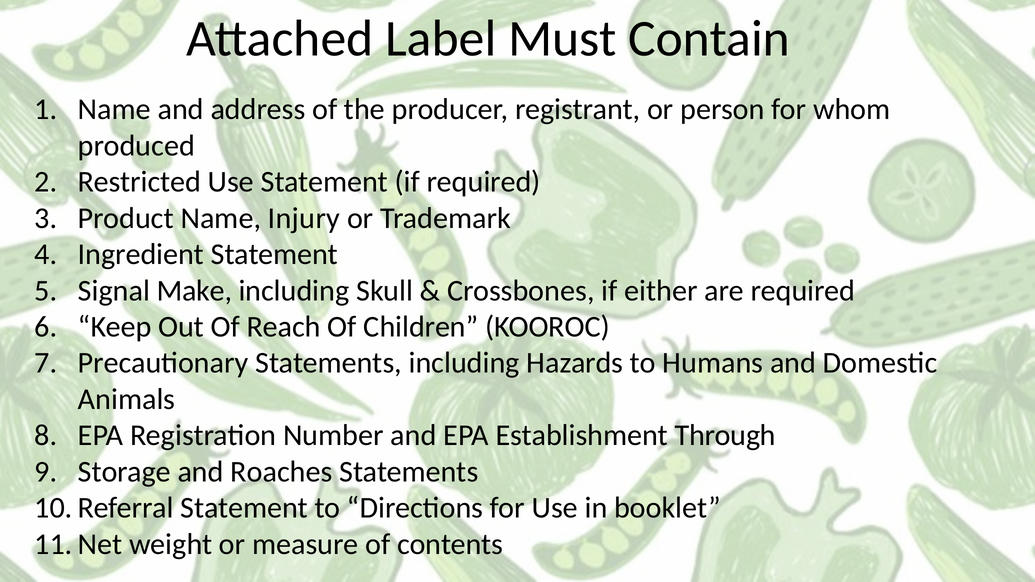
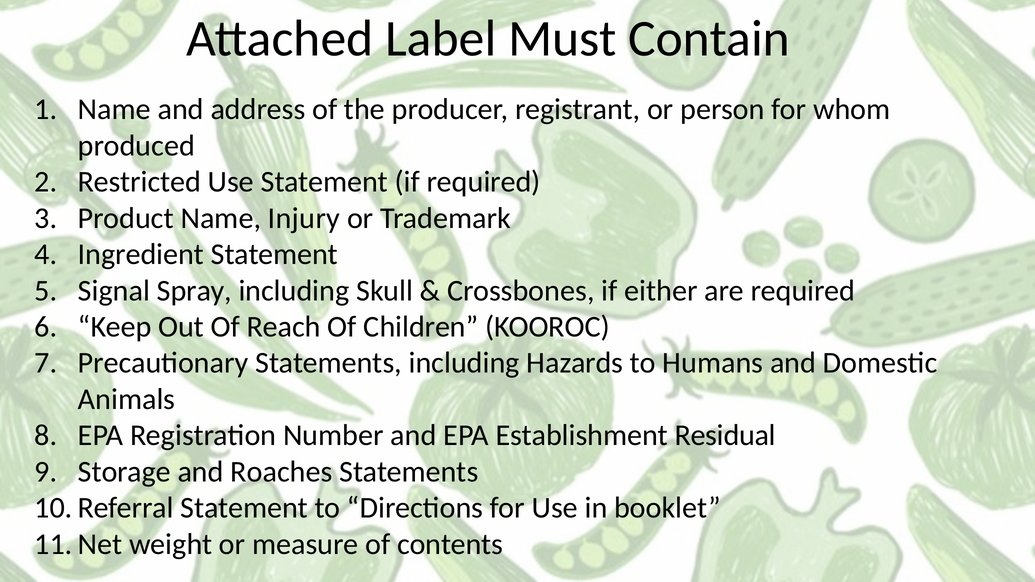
Make: Make -> Spray
Through: Through -> Residual
